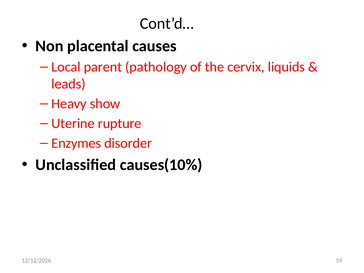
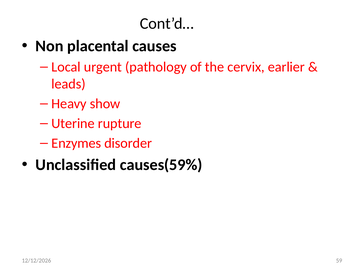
parent: parent -> urgent
liquids: liquids -> earlier
causes(10%: causes(10% -> causes(59%
